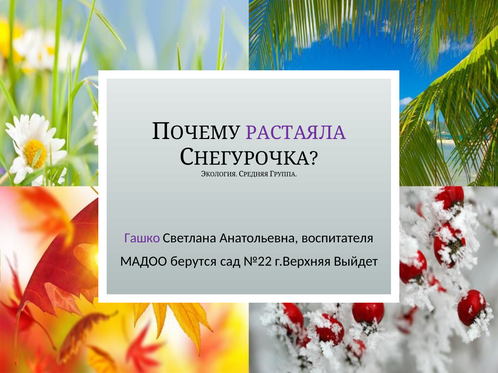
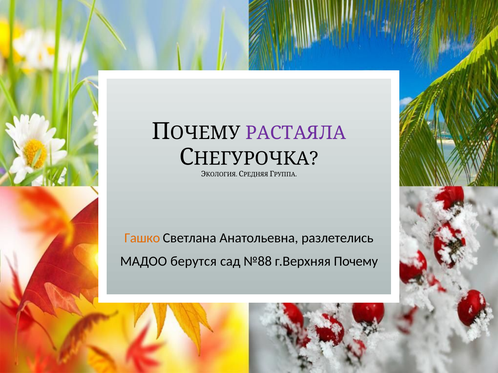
Гашко colour: purple -> orange
воспитателя: воспитателя -> разлетелись
№22: №22 -> №88
Выйдет: Выйдет -> Почему
